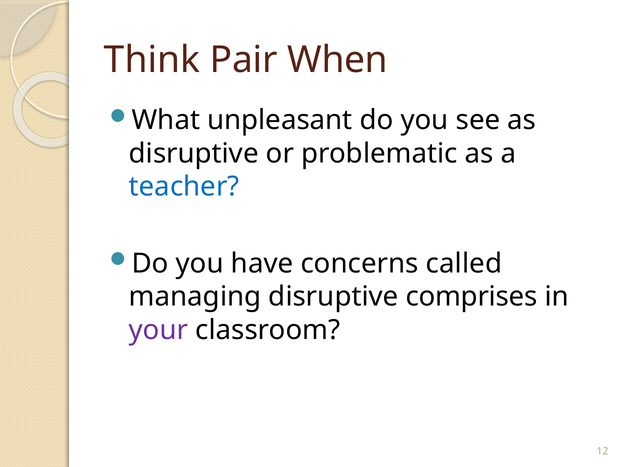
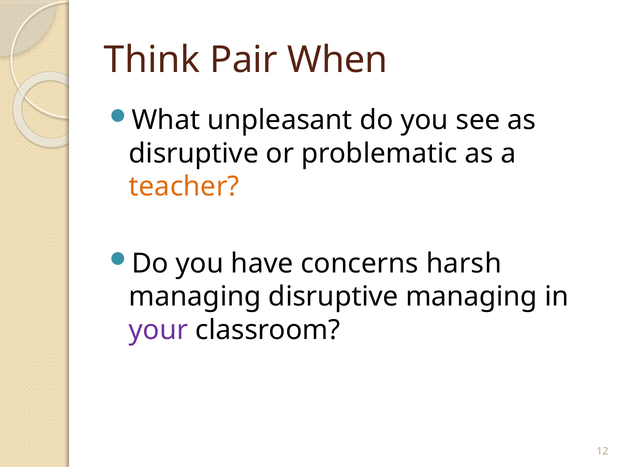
teacher colour: blue -> orange
called: called -> harsh
disruptive comprises: comprises -> managing
